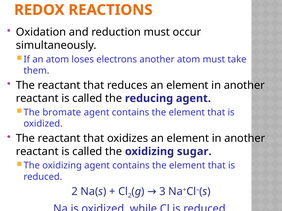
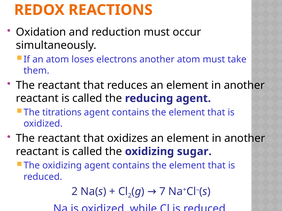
bromate: bromate -> titrations
3: 3 -> 7
